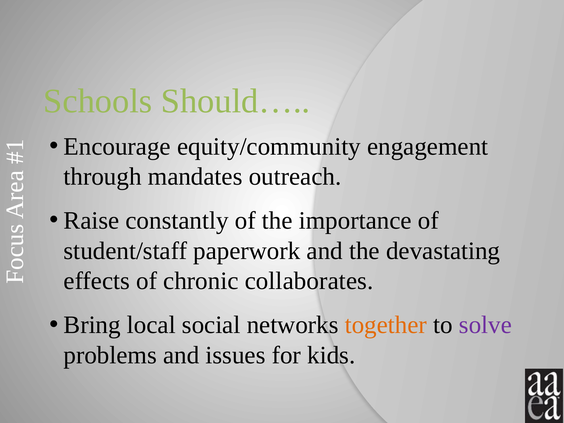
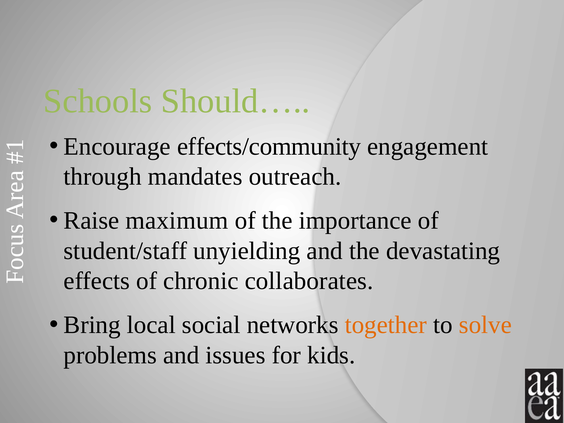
equity/community: equity/community -> effects/community
constantly: constantly -> maximum
paperwork: paperwork -> unyielding
solve colour: purple -> orange
